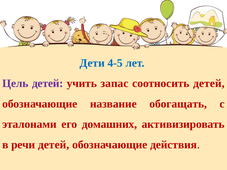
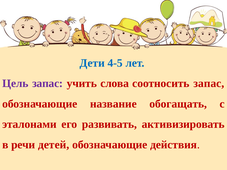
Цель детей: детей -> запас
запас: запас -> слова
соотносить детей: детей -> запас
домашних: домашних -> развивать
